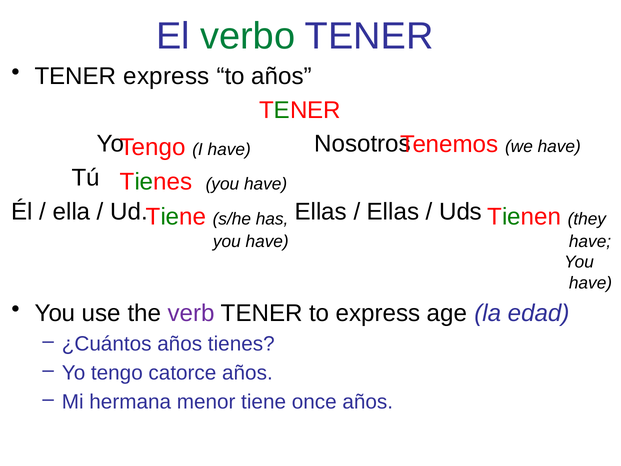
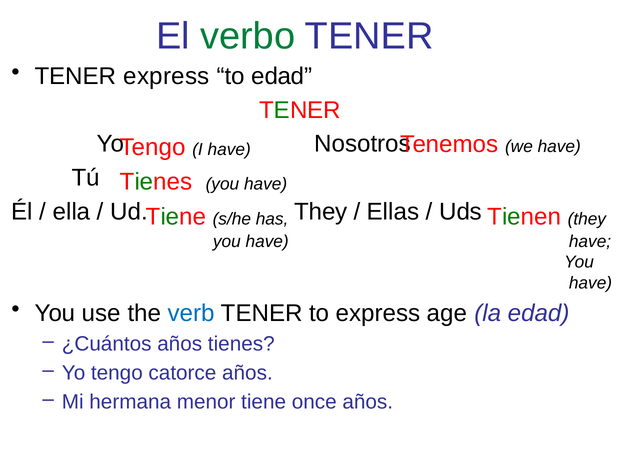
to años: años -> edad
Ud Ellas: Ellas -> They
verb colour: purple -> blue
